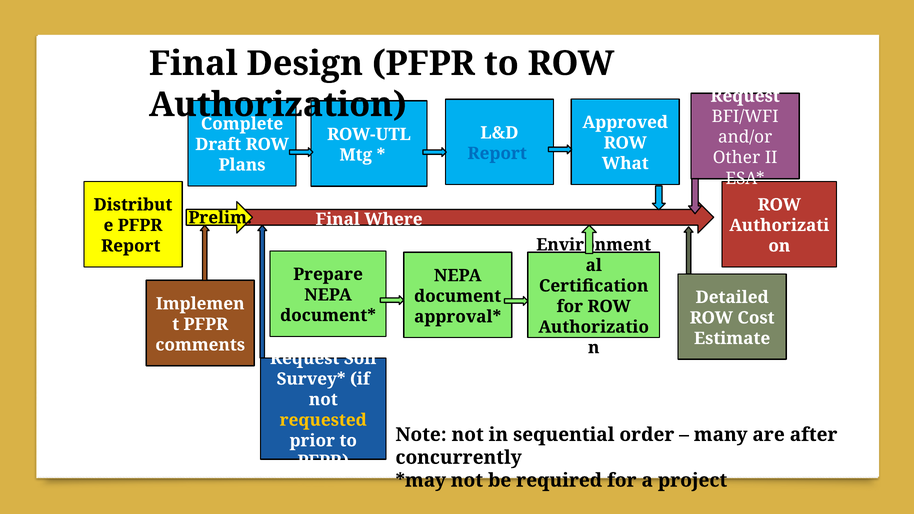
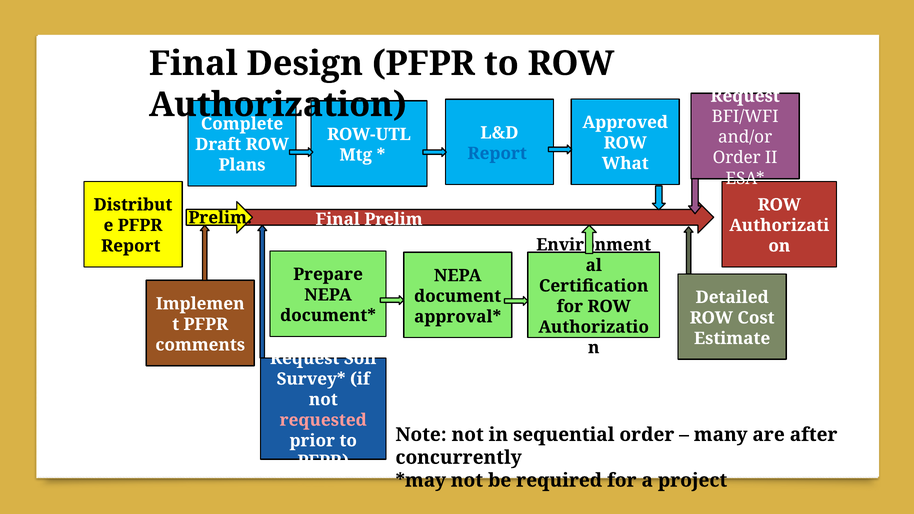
Other at (737, 158): Other -> Order
Final Where: Where -> Prelim
requested colour: yellow -> pink
